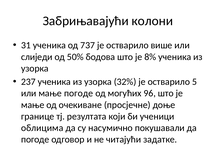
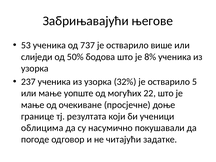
колони: колони -> његове
31: 31 -> 53
мање погоде: погоде -> уопште
96: 96 -> 22
